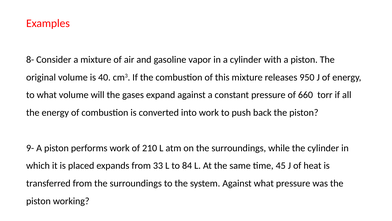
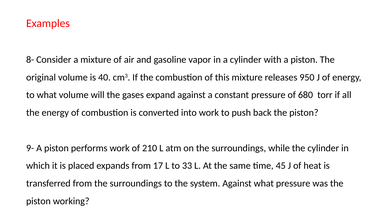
660: 660 -> 680
33: 33 -> 17
84: 84 -> 33
